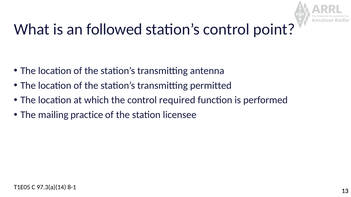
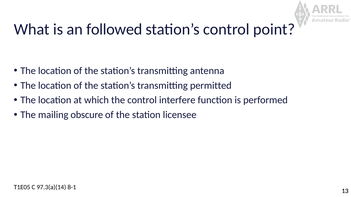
required: required -> interfere
practice: practice -> obscure
